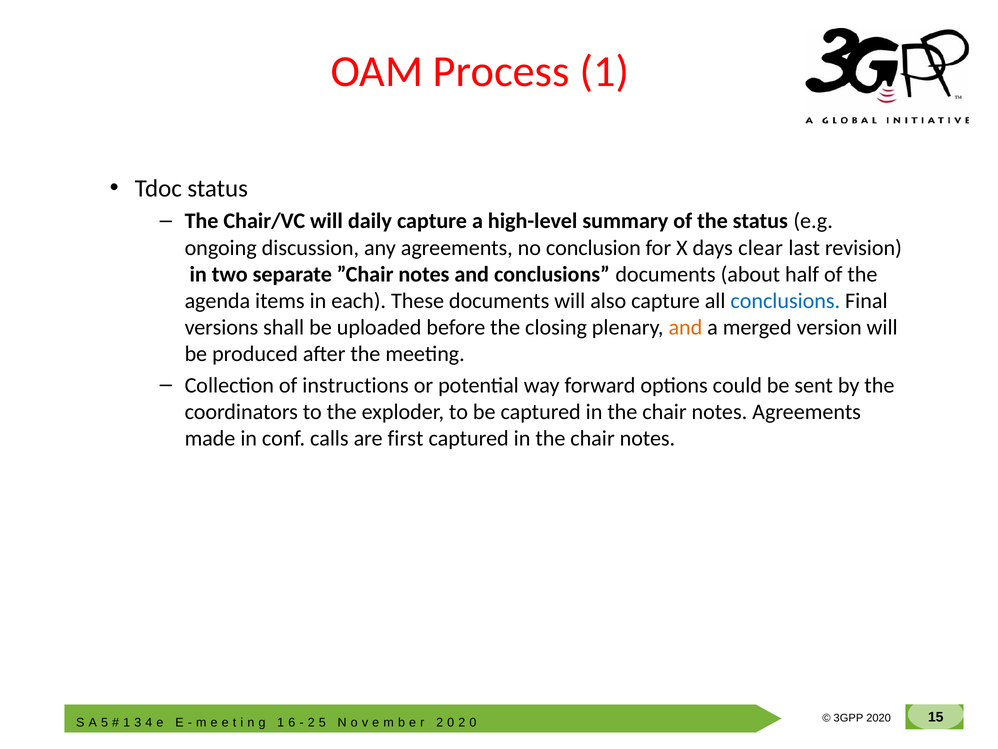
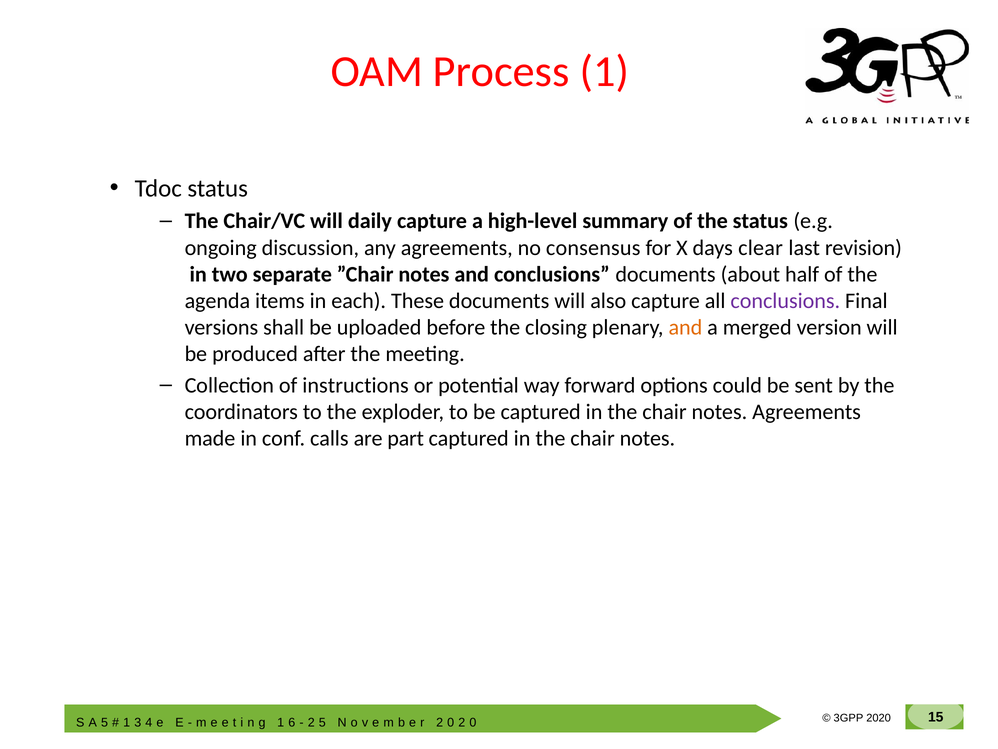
conclusion: conclusion -> consensus
conclusions at (785, 301) colour: blue -> purple
first: first -> part
